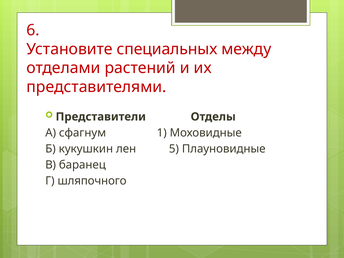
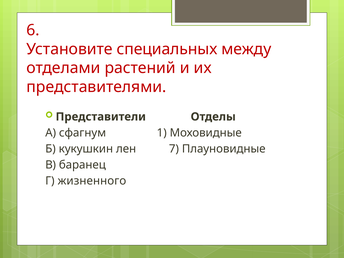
5: 5 -> 7
шляпочного: шляпочного -> жизненного
